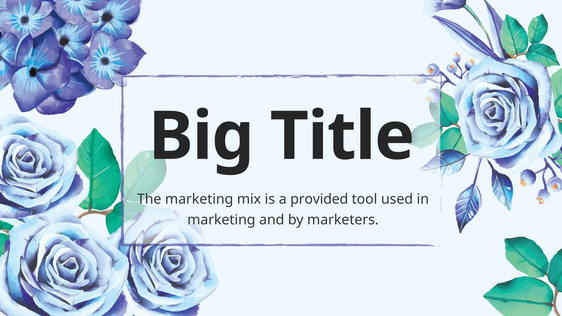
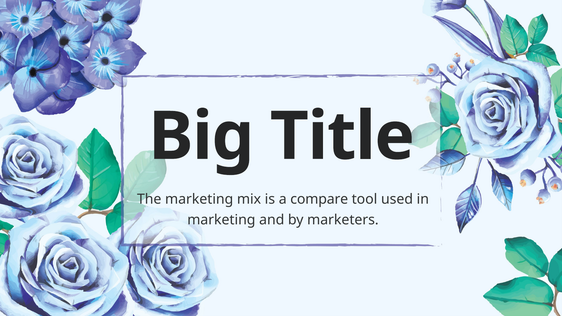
provided: provided -> compare
